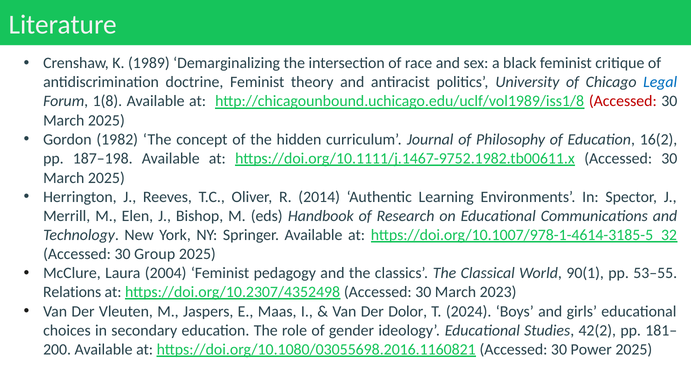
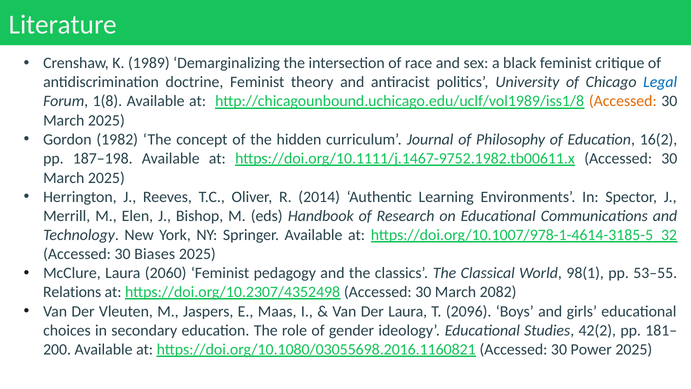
Accessed at (623, 101) colour: red -> orange
Group: Group -> Biases
2004: 2004 -> 2060
90(1: 90(1 -> 98(1
2023: 2023 -> 2082
Der Dolor: Dolor -> Laura
2024: 2024 -> 2096
